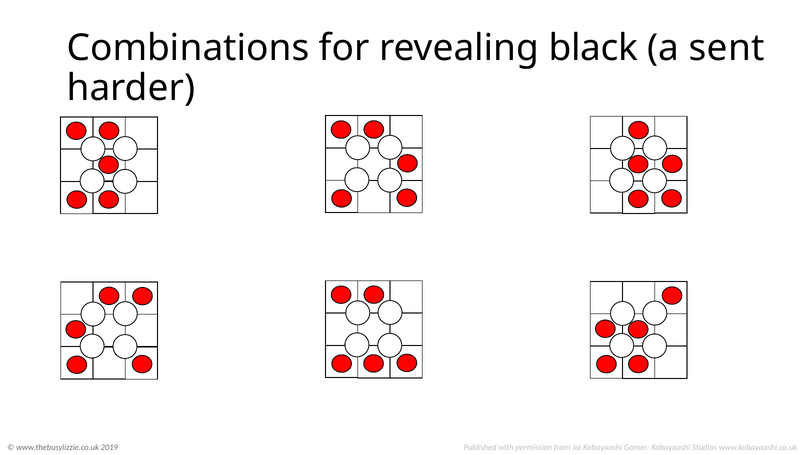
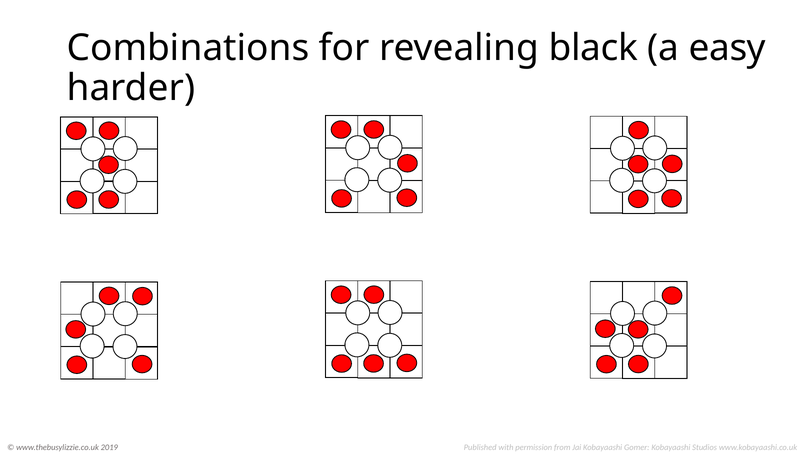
sent: sent -> easy
